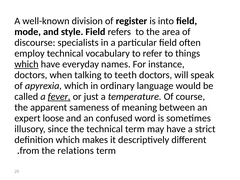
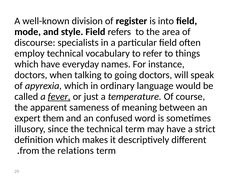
which at (26, 64) underline: present -> none
teeth: teeth -> going
loose: loose -> them
